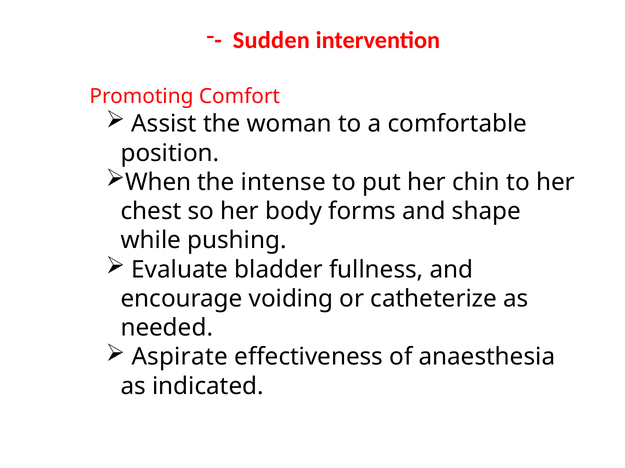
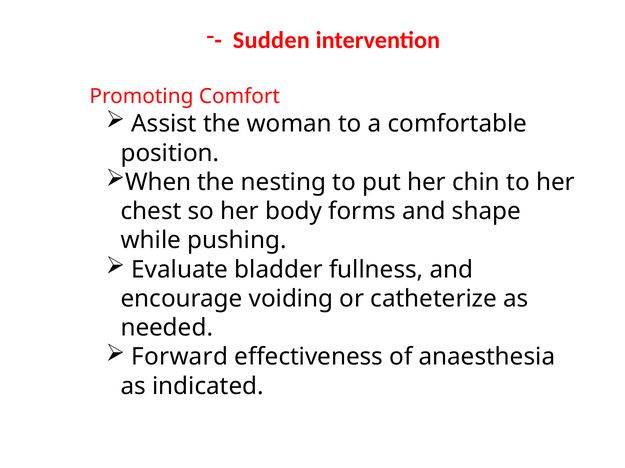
intense: intense -> nesting
Aspirate: Aspirate -> Forward
